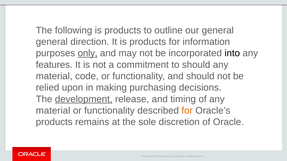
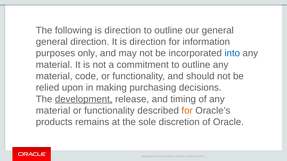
following is products: products -> direction
It is products: products -> direction
only underline: present -> none
into colour: black -> blue
features at (54, 65): features -> material
commitment to should: should -> outline
